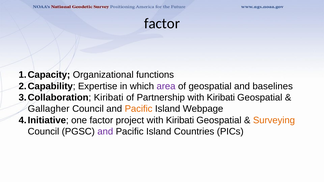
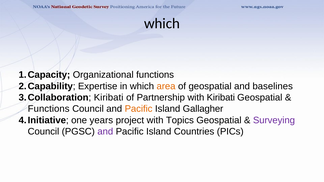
factor at (162, 24): factor -> which
area colour: purple -> orange
Gallagher at (49, 109): Gallagher -> Functions
Webpage: Webpage -> Gallagher
one factor: factor -> years
project with Kiribati: Kiribati -> Topics
Surveying colour: orange -> purple
